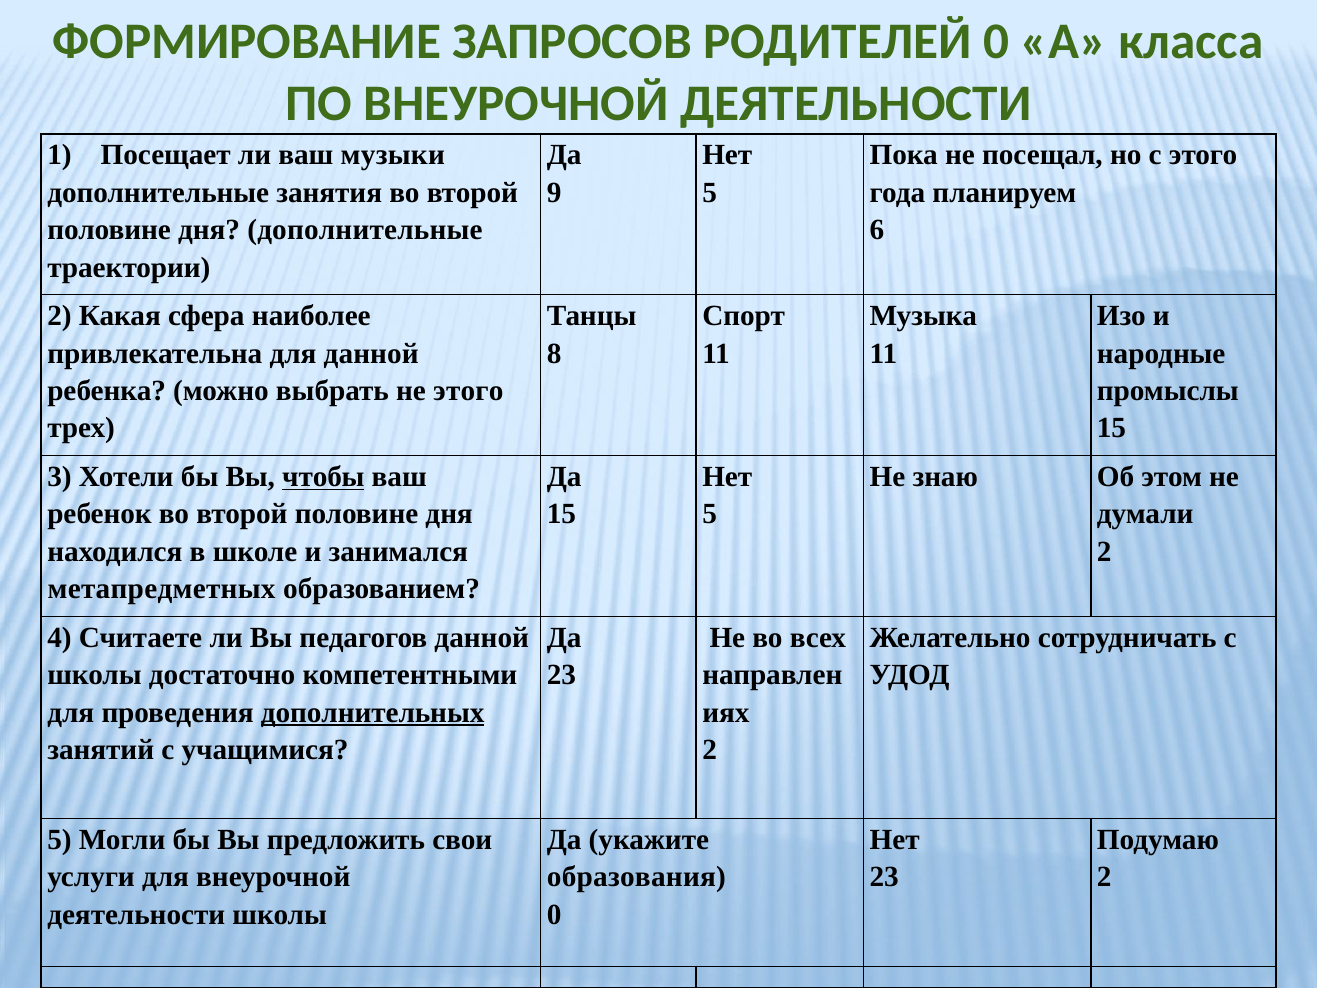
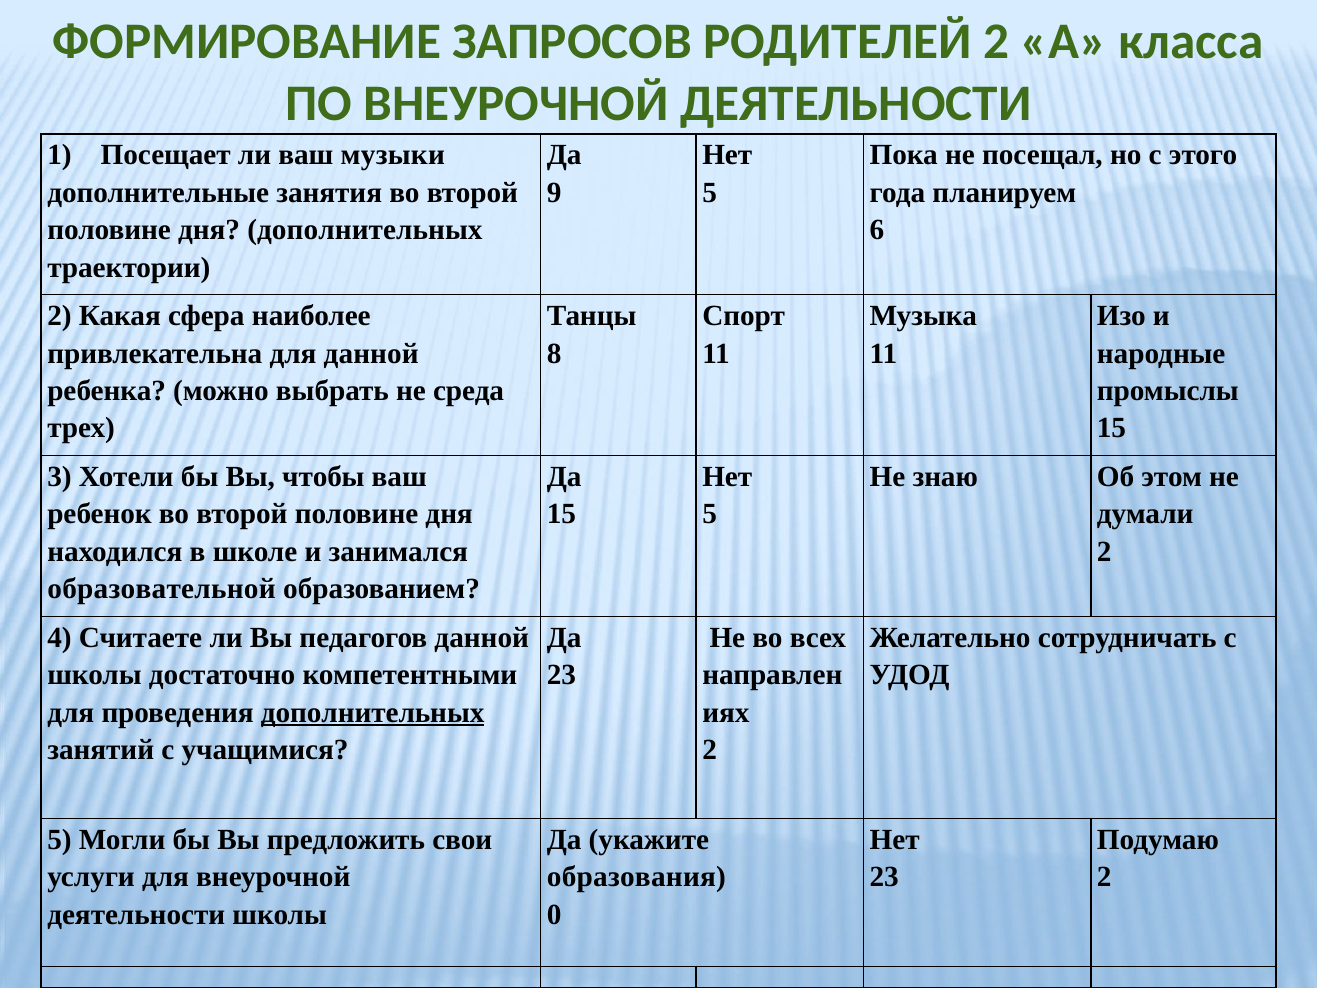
РОДИТЕЛЕЙ 0: 0 -> 2
дня дополнительные: дополнительные -> дополнительных
не этого: этого -> среда
чтобы underline: present -> none
метапредметных: метапредметных -> образовательной
